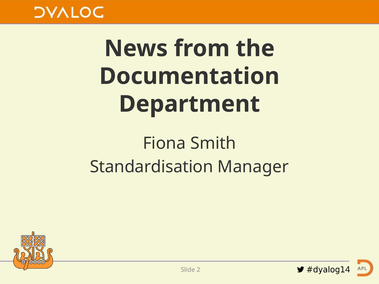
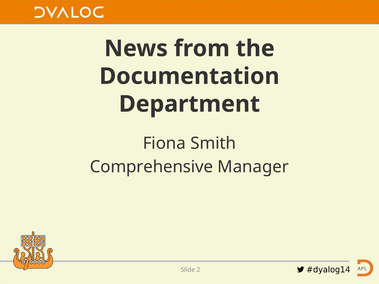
Standardisation: Standardisation -> Comprehensive
